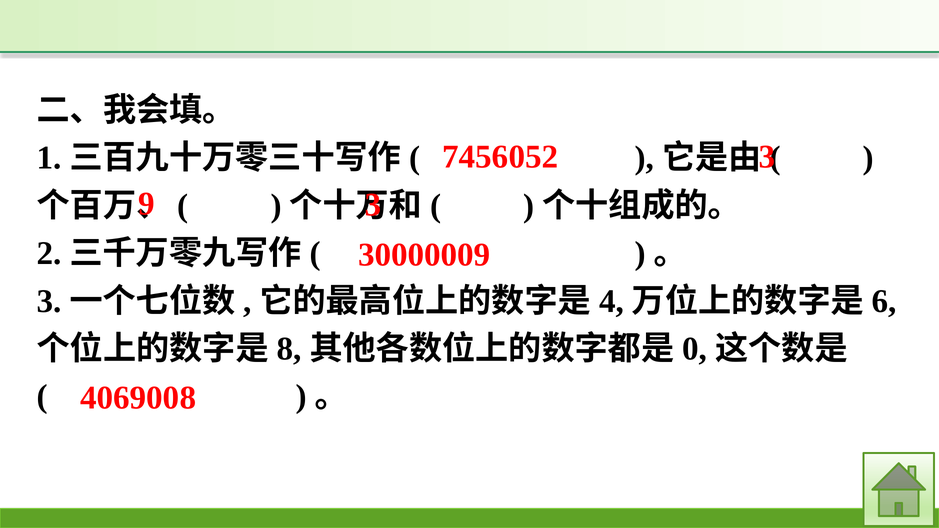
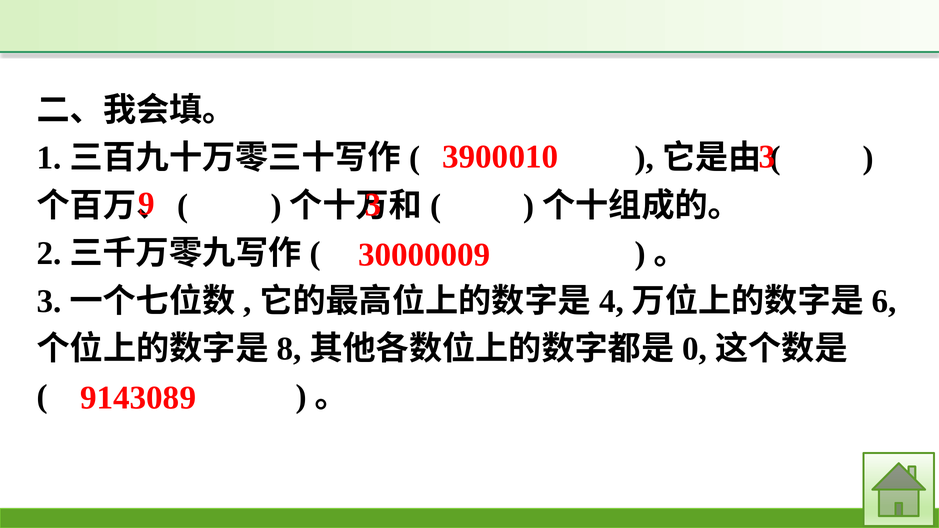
7456052: 7456052 -> 3900010
4069008: 4069008 -> 9143089
